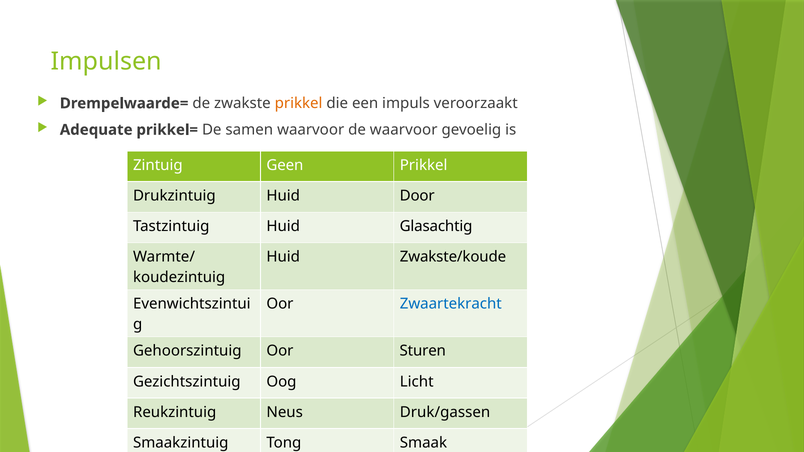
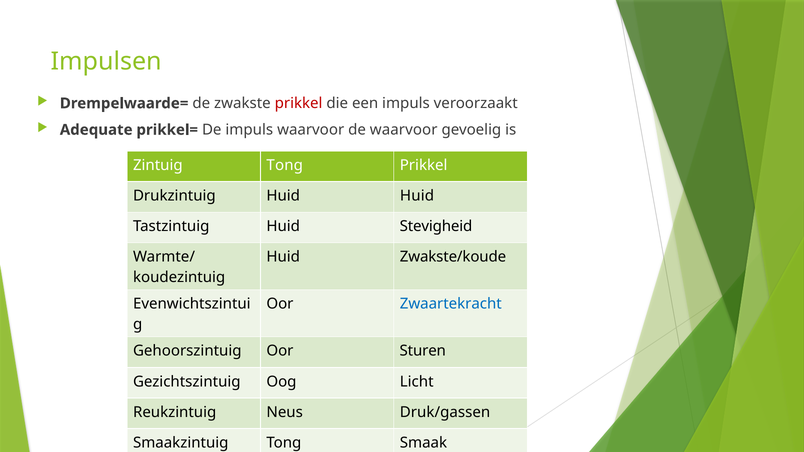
prikkel at (299, 103) colour: orange -> red
De samen: samen -> impuls
Zintuig Geen: Geen -> Tong
Huid Door: Door -> Huid
Glasachtig: Glasachtig -> Stevigheid
